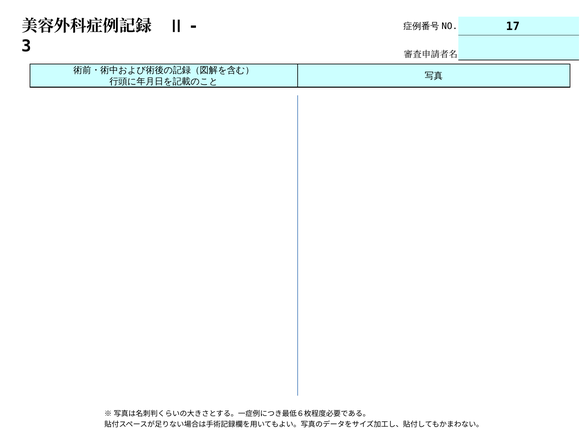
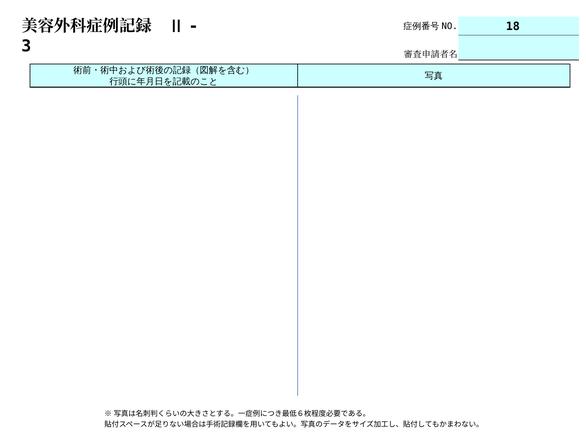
17: 17 -> 18
